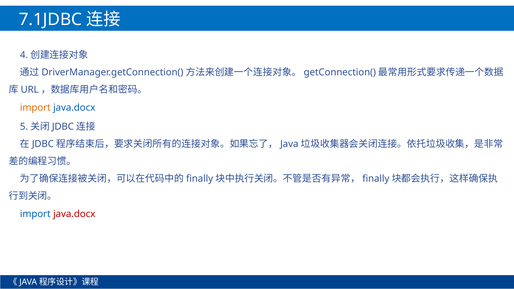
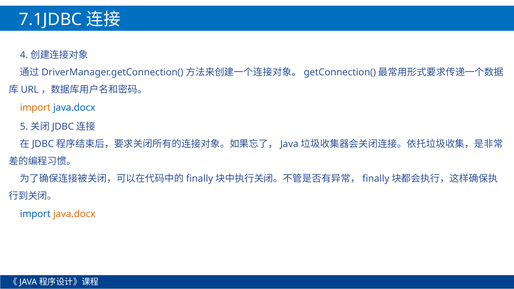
java.docx at (74, 214) colour: red -> orange
